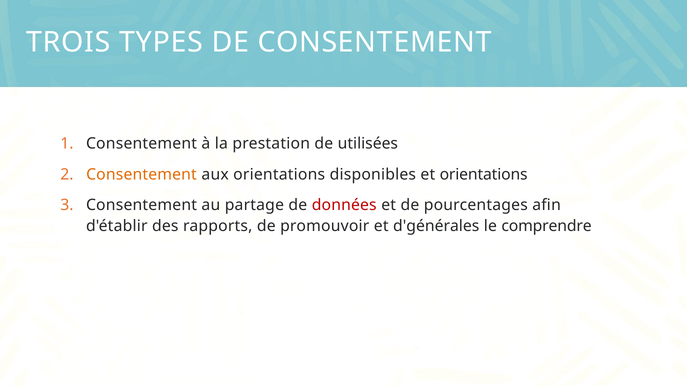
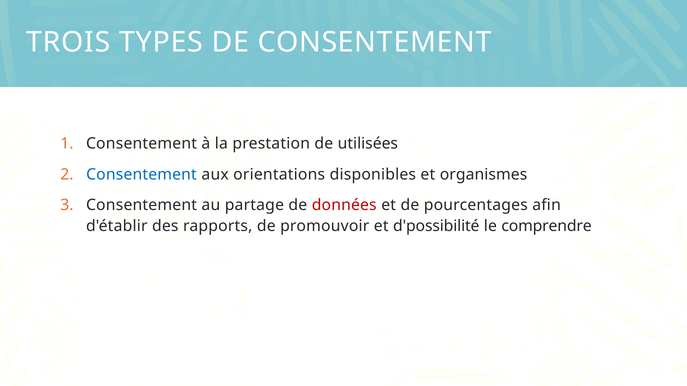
Consentement at (141, 175) colour: orange -> blue
et orientations: orientations -> organismes
d'générales: d'générales -> d'possibilité
